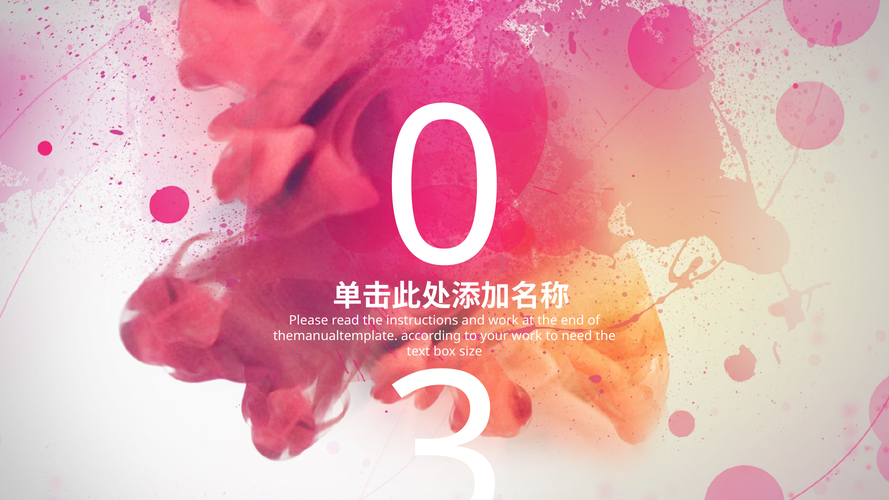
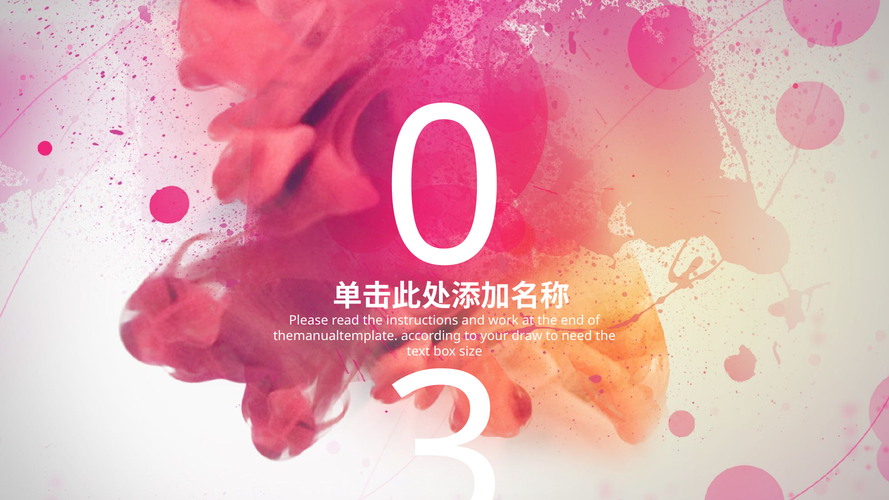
work at (527, 336): work -> draw
